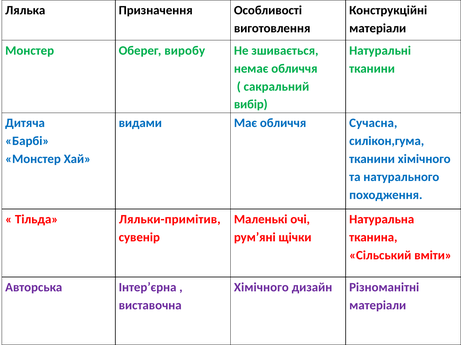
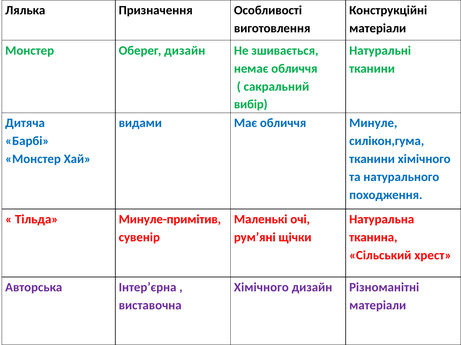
Оберег виробу: виробу -> дизайн
Сучасна: Сучасна -> Минуле
Ляльки-примітив: Ляльки-примітив -> Минуле-примітив
вміти: вміти -> хрест
